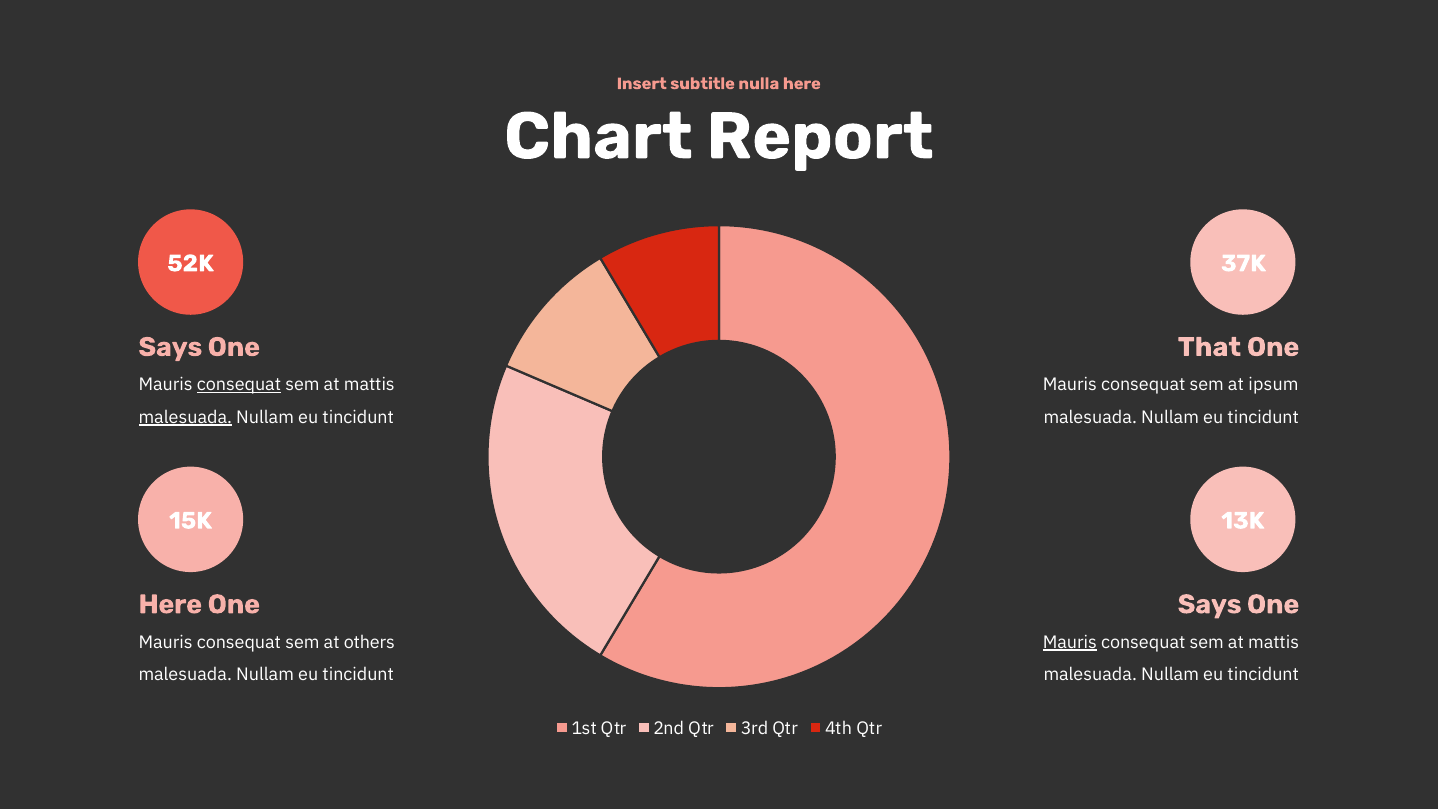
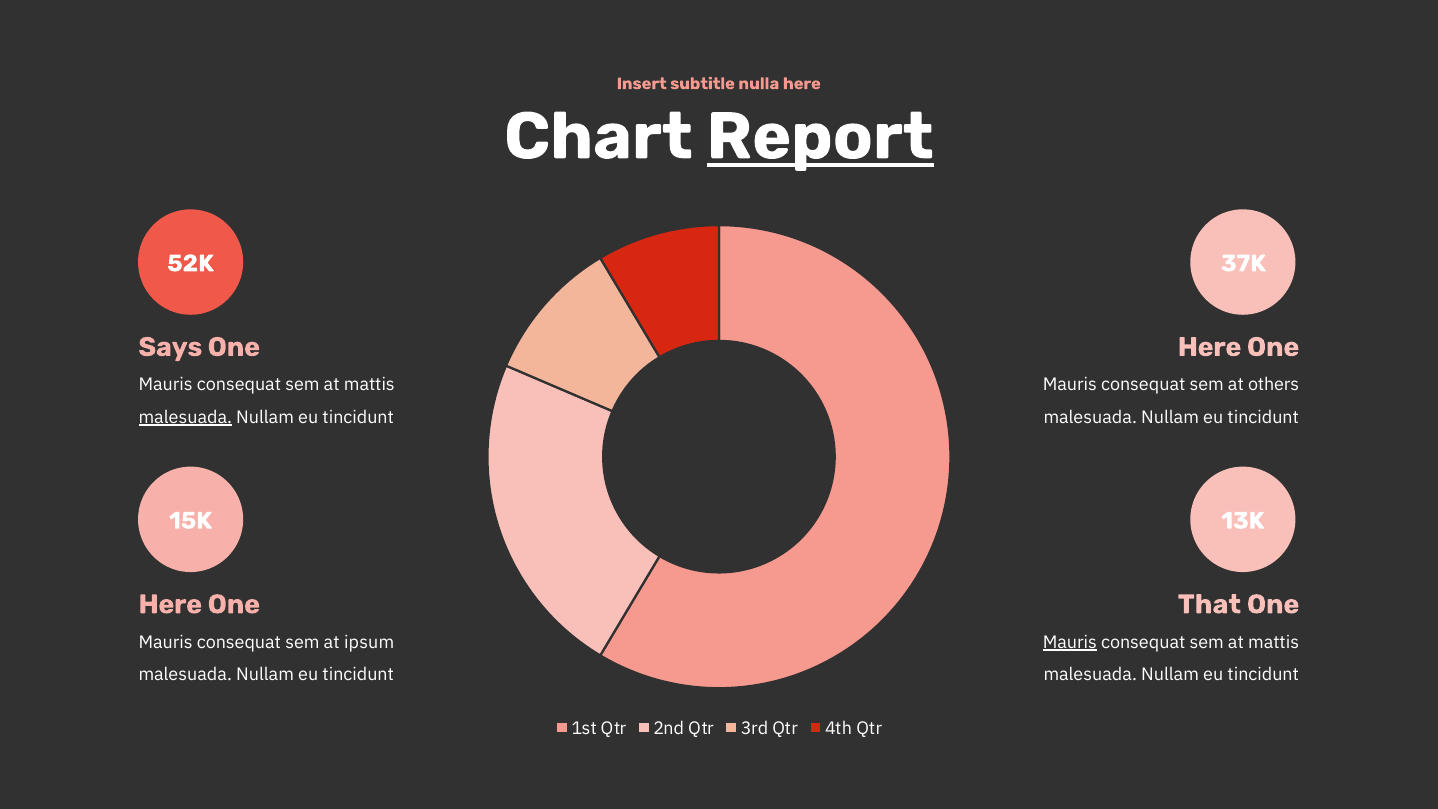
Report underline: none -> present
That at (1209, 347): That -> Here
consequat at (239, 385) underline: present -> none
ipsum: ipsum -> others
Says at (1210, 604): Says -> That
others: others -> ipsum
